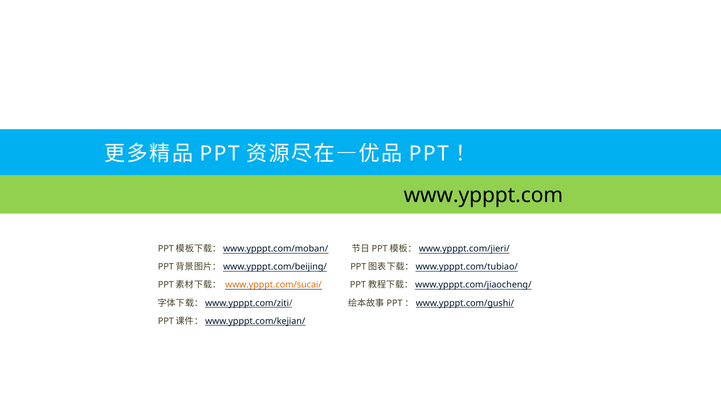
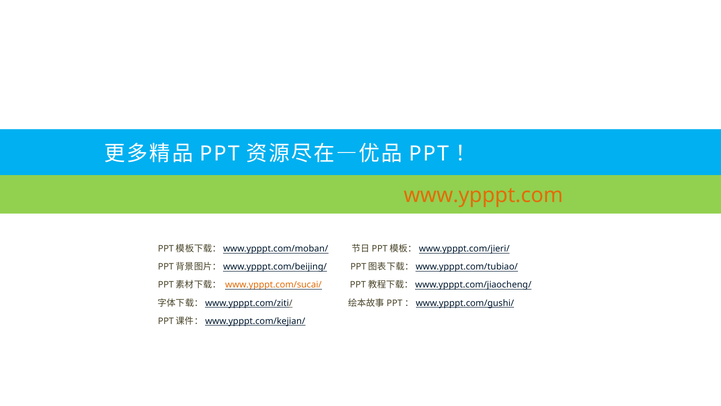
www.ypppt.com colour: black -> orange
